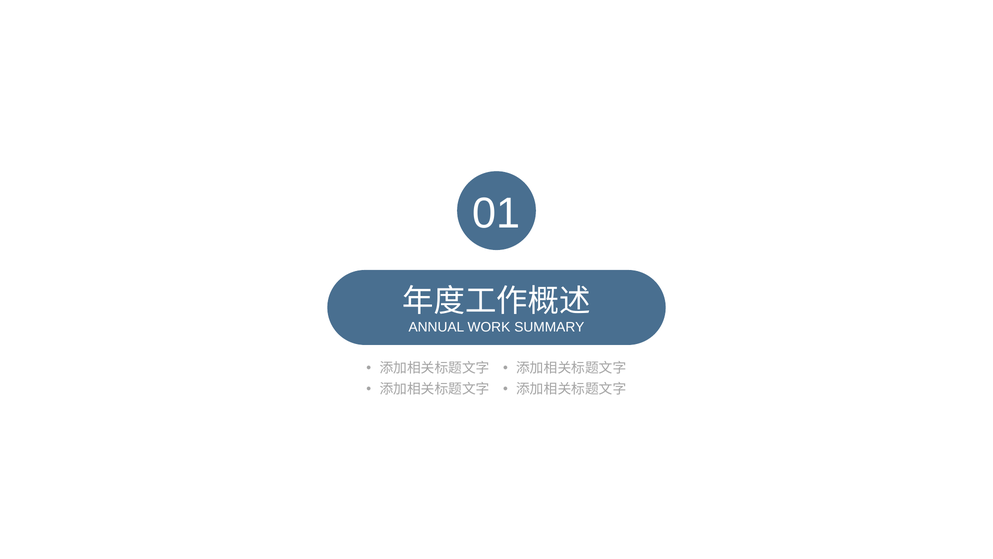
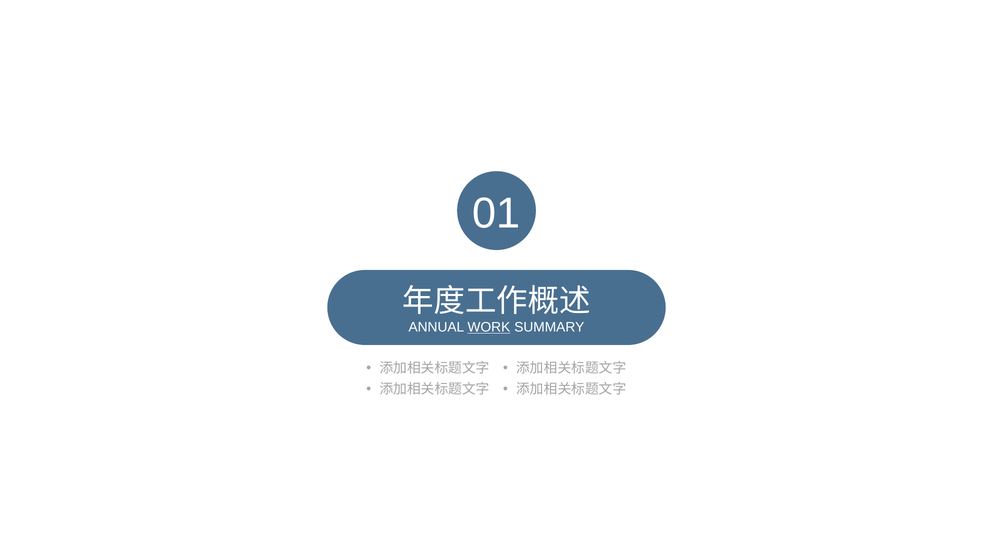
WORK underline: none -> present
